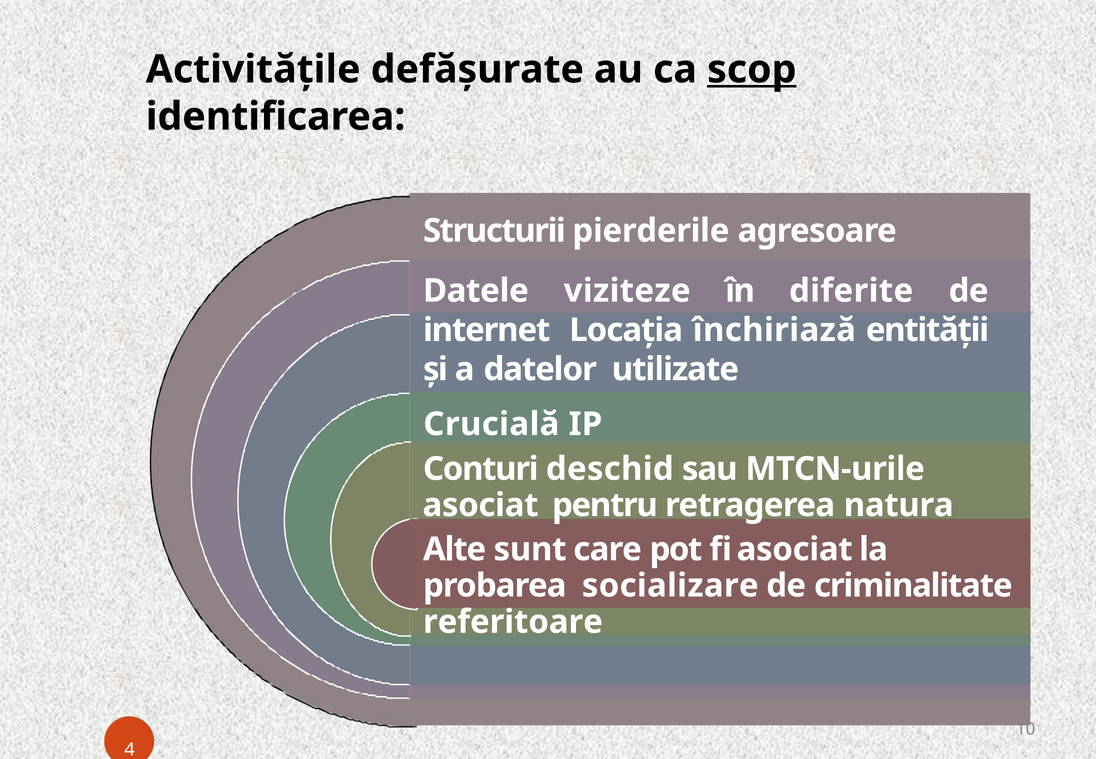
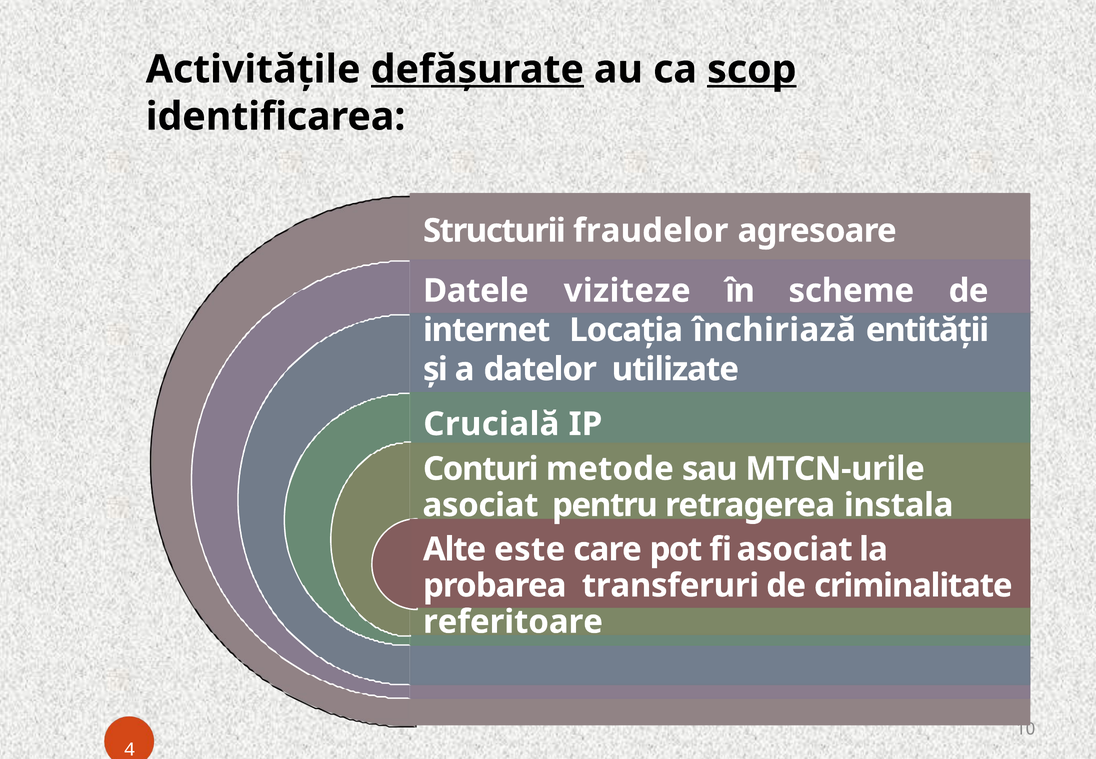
defășurate underline: none -> present
pierderile: pierderile -> fraudelor
diferite: diferite -> scheme
deschid: deschid -> metode
natura: natura -> instala
sunt: sunt -> este
socializare: socializare -> transferuri
